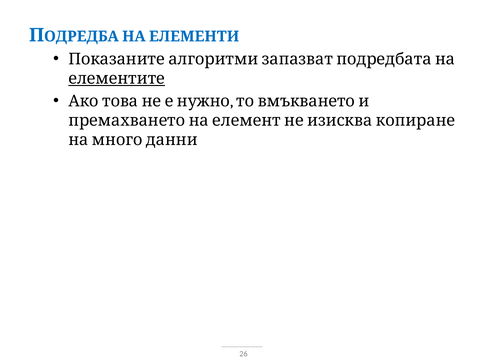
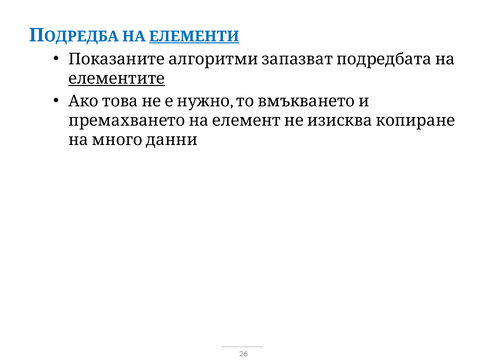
ЕЛЕМЕНТИ underline: none -> present
